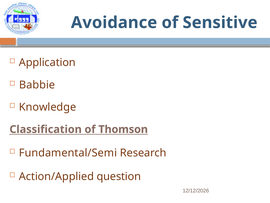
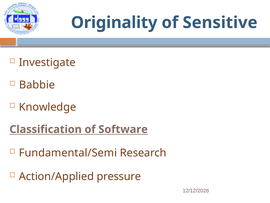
Avoidance: Avoidance -> Originality
Application: Application -> Investigate
Thomson: Thomson -> Software
question: question -> pressure
